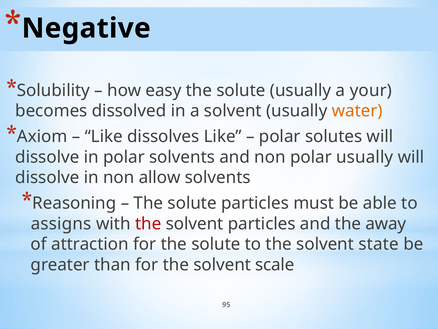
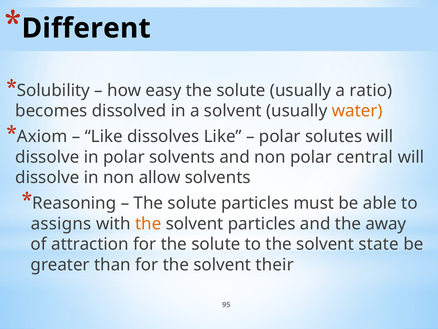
Negative: Negative -> Different
your: your -> ratio
polar usually: usually -> central
the at (148, 223) colour: red -> orange
scale: scale -> their
